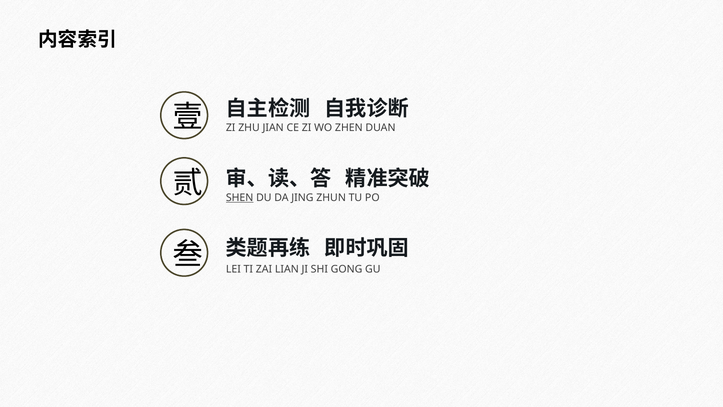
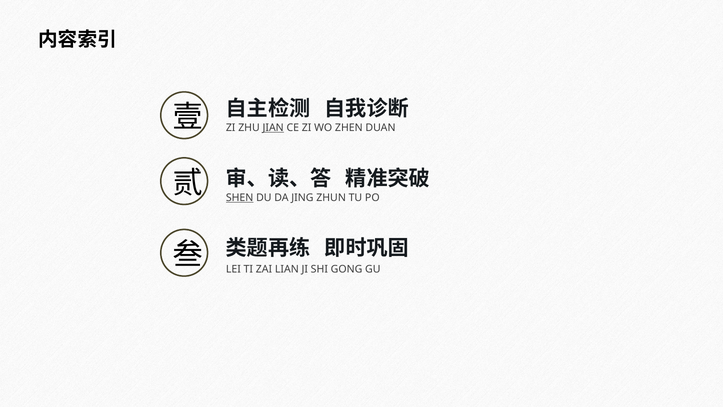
JIAN underline: none -> present
